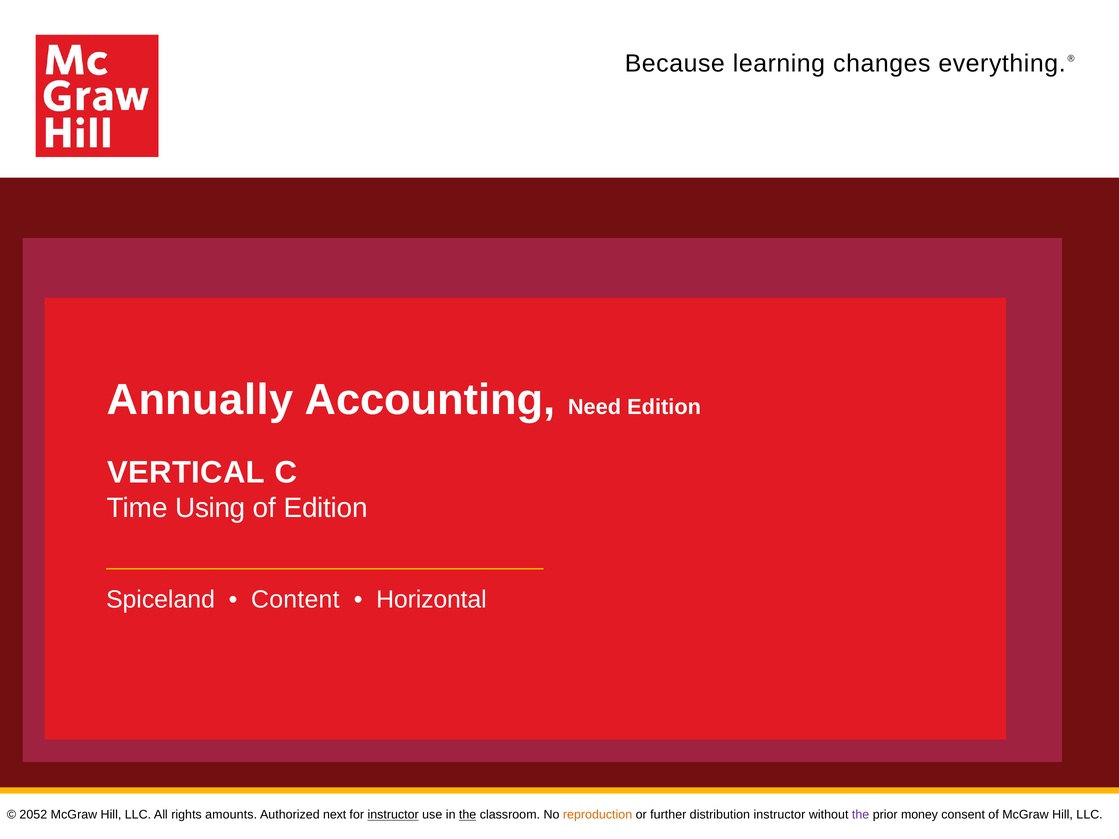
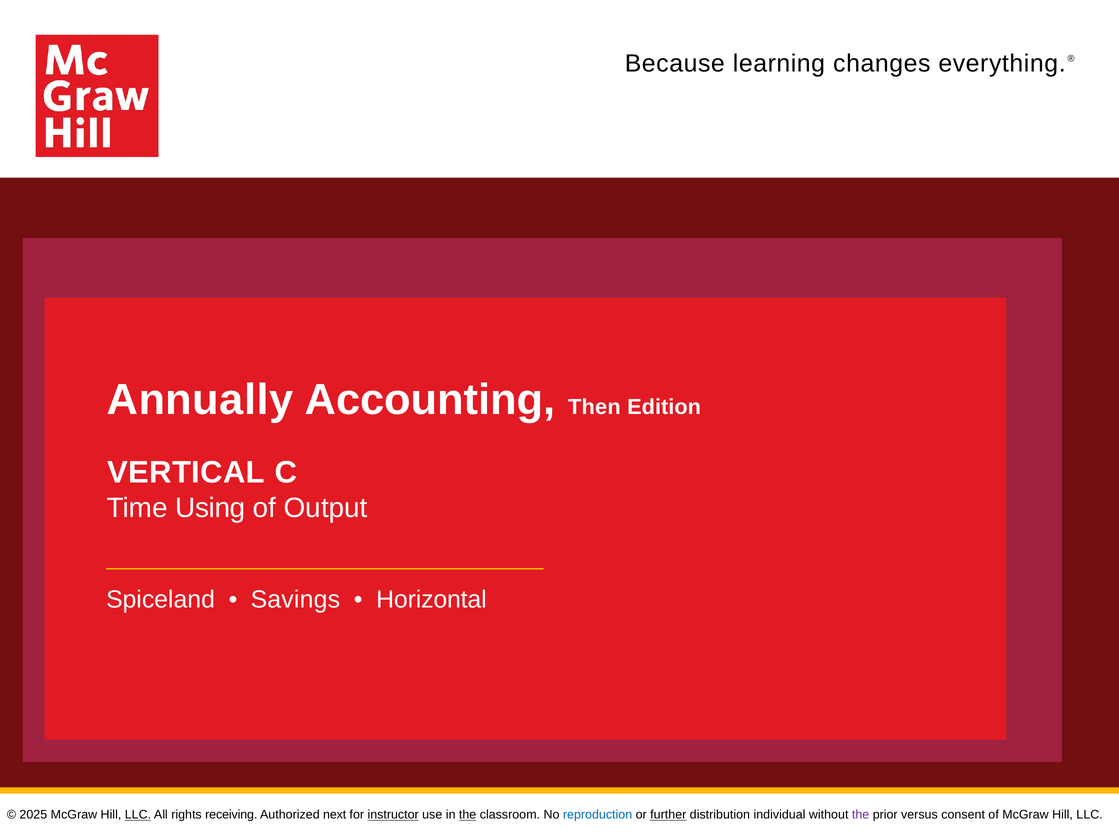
Need: Need -> Then
of Edition: Edition -> Output
Content: Content -> Savings
2052: 2052 -> 2025
LLC at (138, 815) underline: none -> present
amounts: amounts -> receiving
reproduction colour: orange -> blue
further underline: none -> present
distribution instructor: instructor -> individual
money: money -> versus
